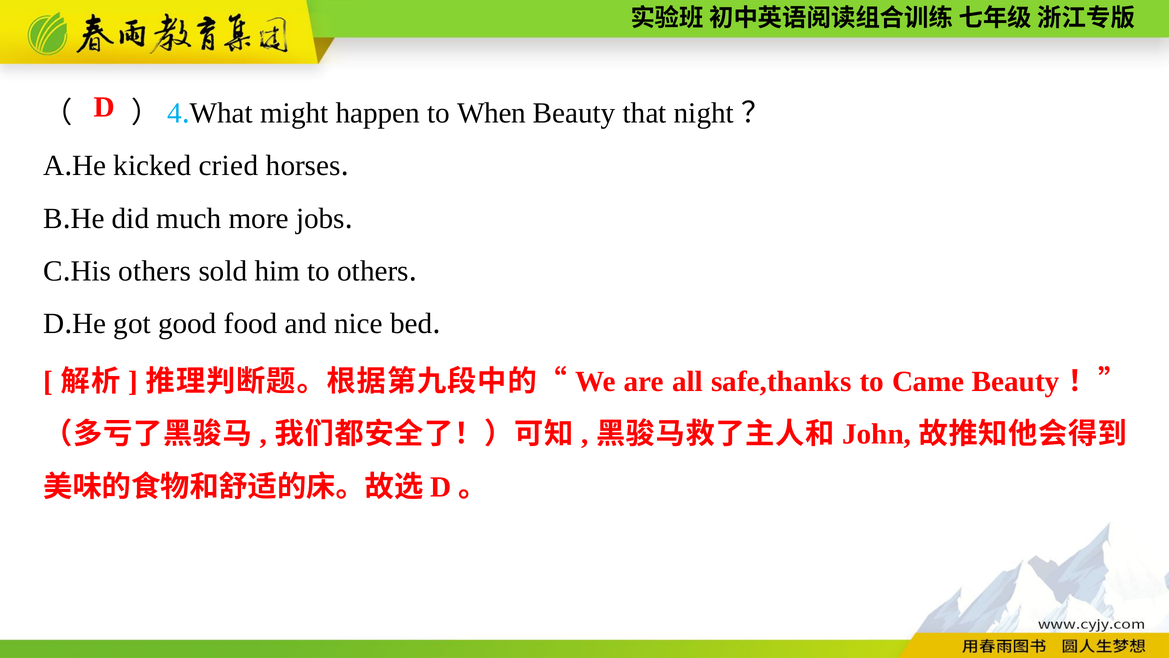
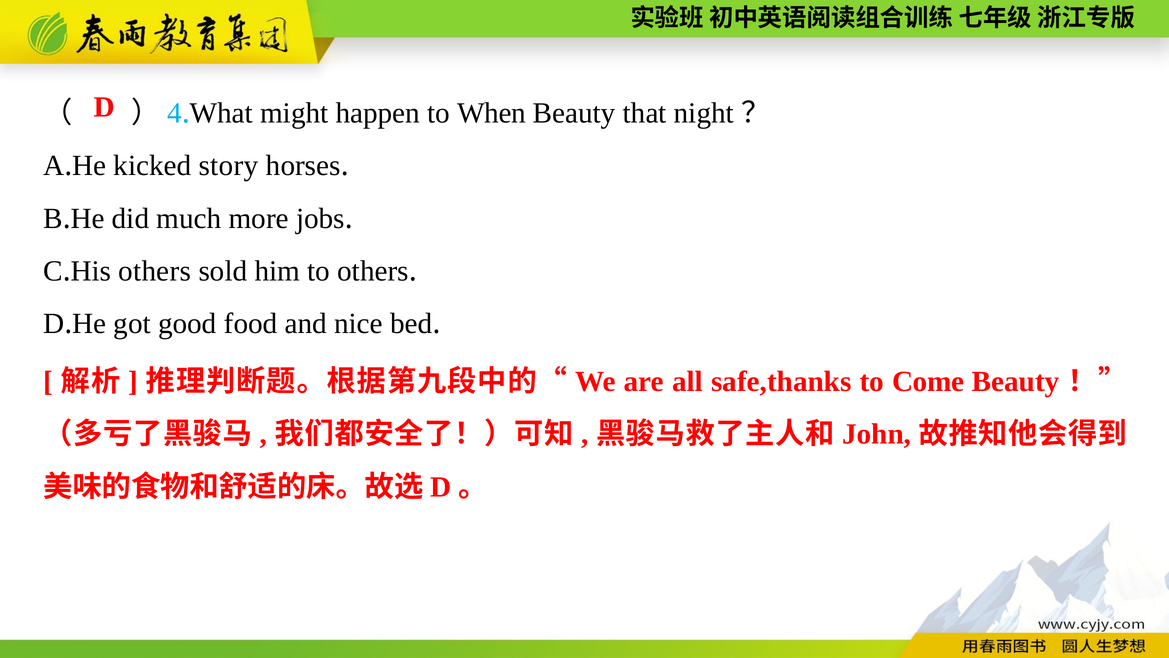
cried: cried -> story
Came: Came -> Come
